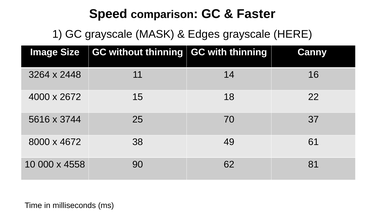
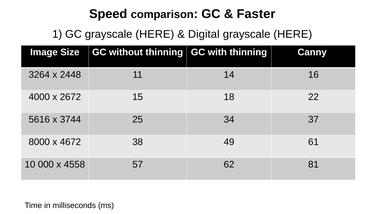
GC grayscale MASK: MASK -> HERE
Edges: Edges -> Digital
70: 70 -> 34
90: 90 -> 57
